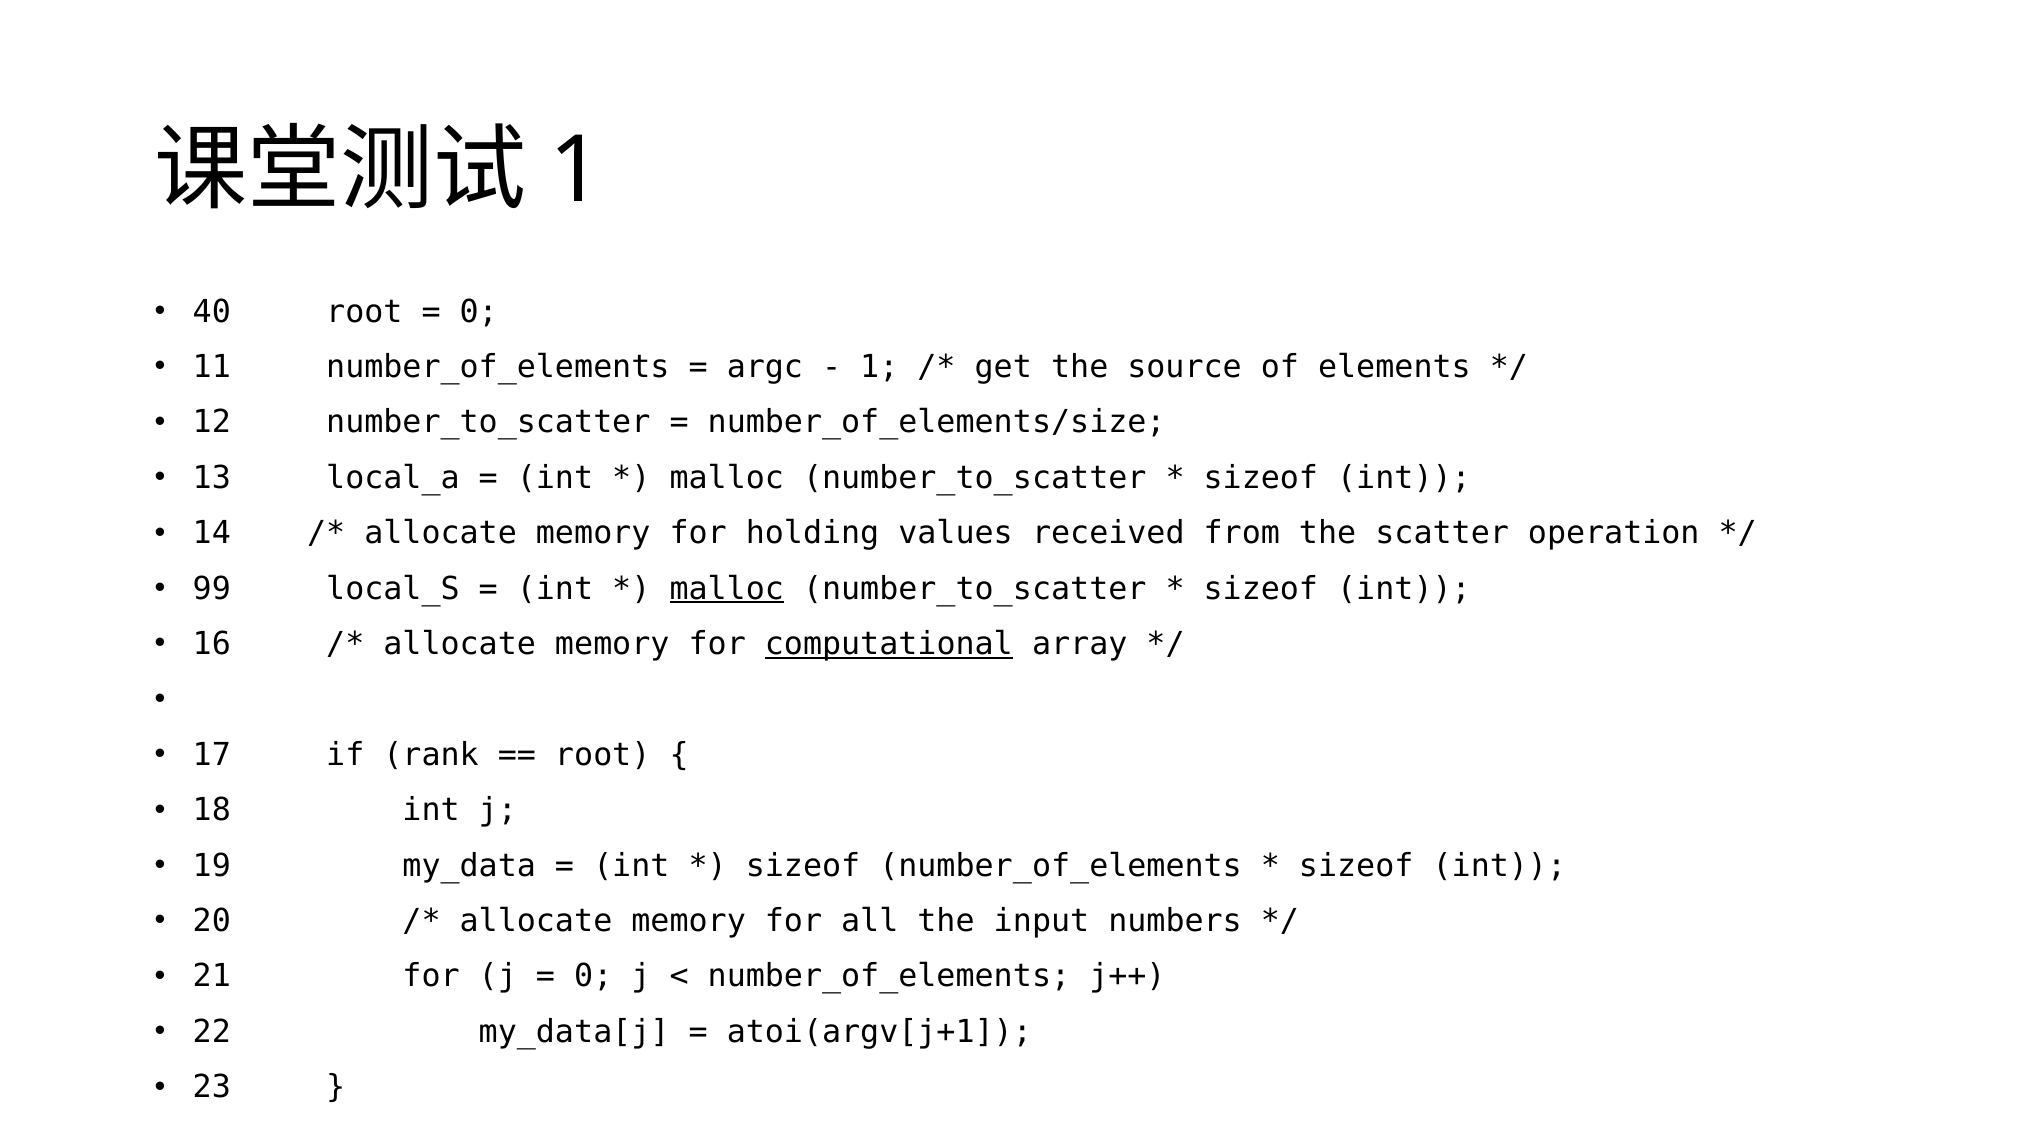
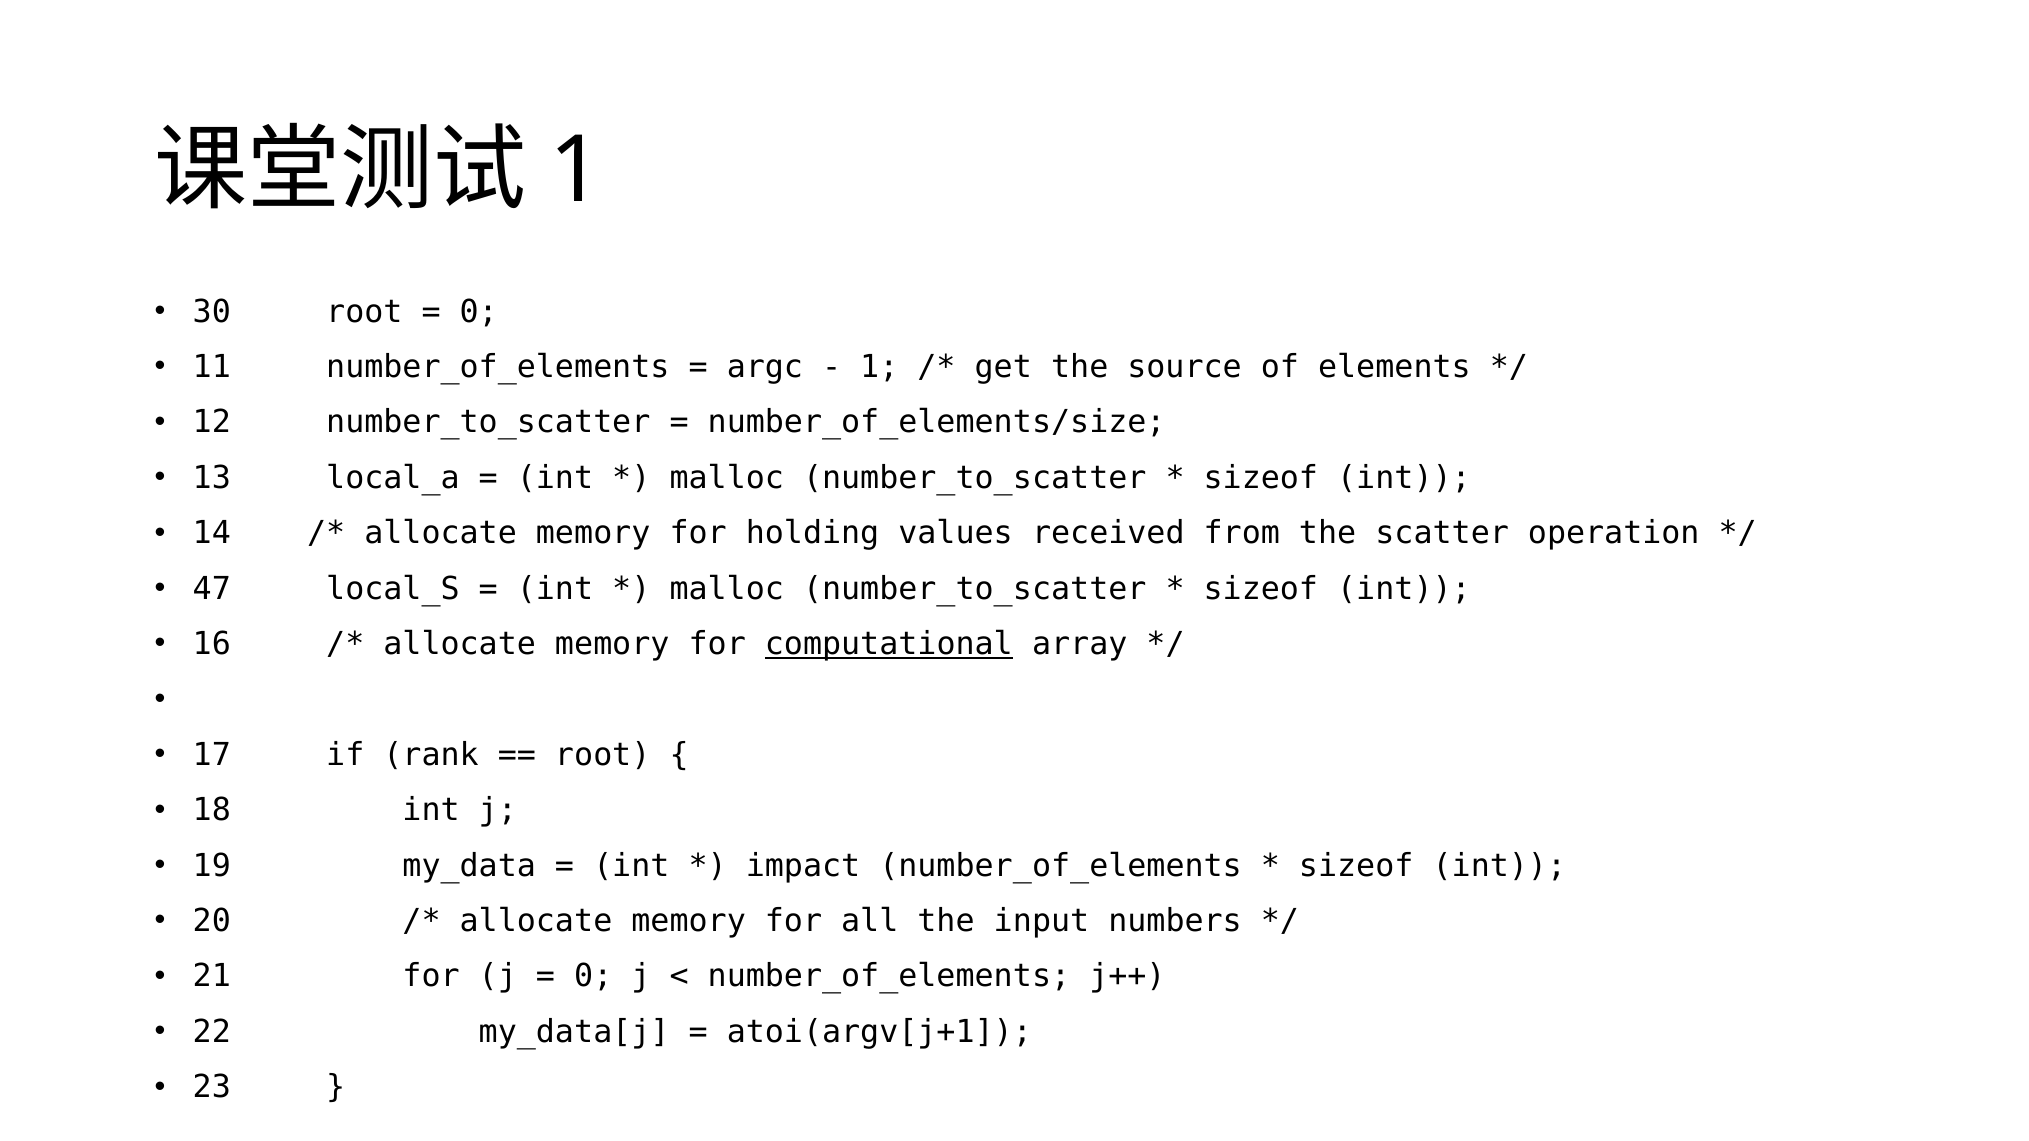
40: 40 -> 30
99: 99 -> 47
malloc at (727, 589) underline: present -> none
sizeof at (803, 866): sizeof -> impact
